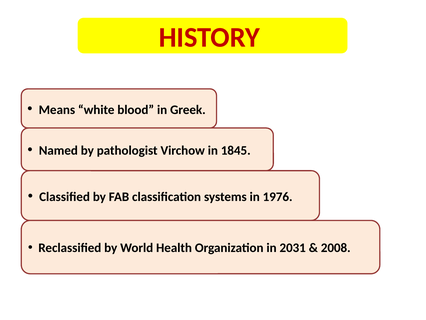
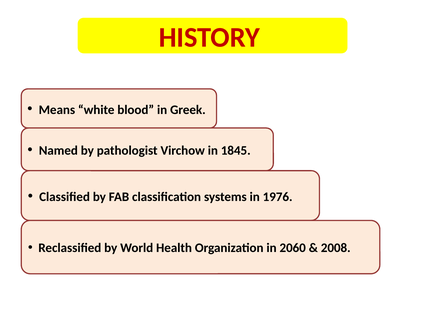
2031: 2031 -> 2060
